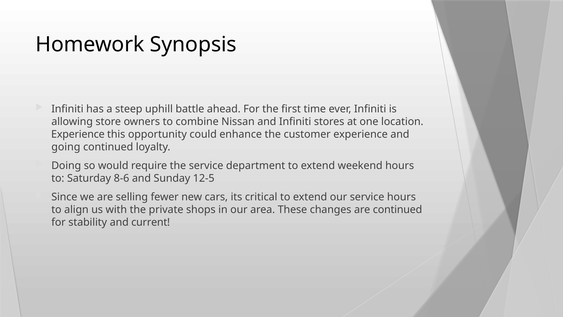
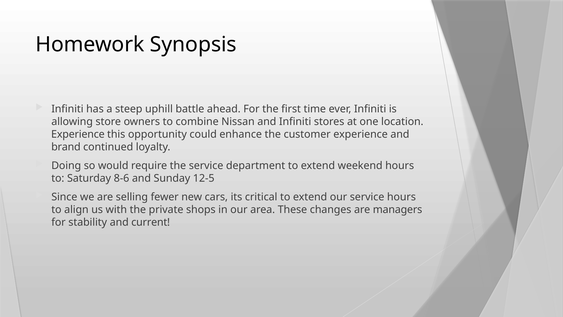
going: going -> brand
are continued: continued -> managers
